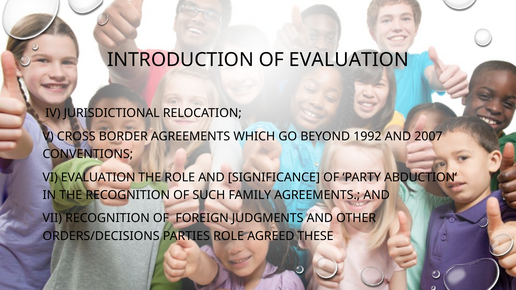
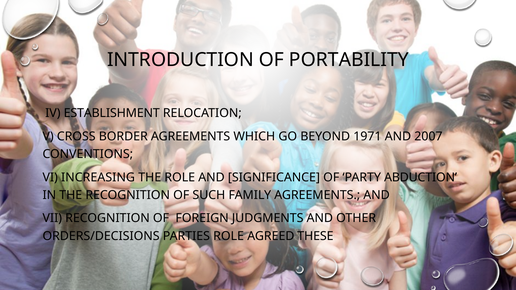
OF EVALUATION: EVALUATION -> PORTABILITY
JURISDICTIONAL: JURISDICTIONAL -> ESTABLISHMENT
1992: 1992 -> 1971
VI EVALUATION: EVALUATION -> INCREASING
